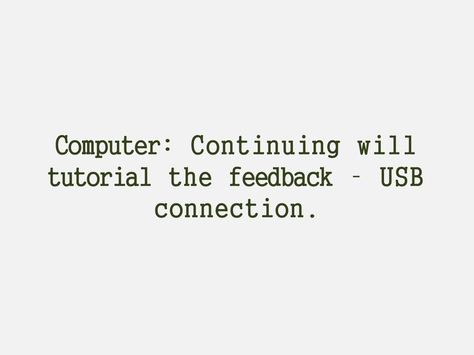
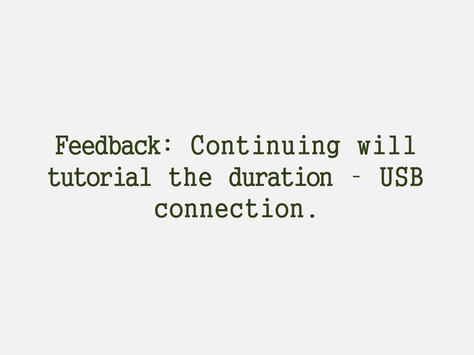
Computer: Computer -> Feedback
feedback: feedback -> duration
